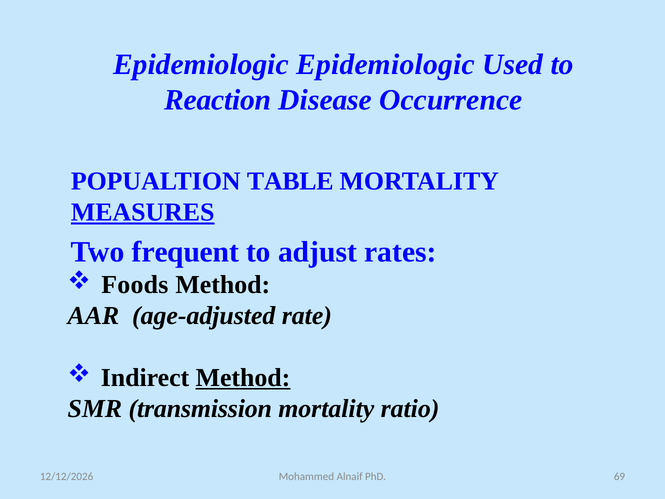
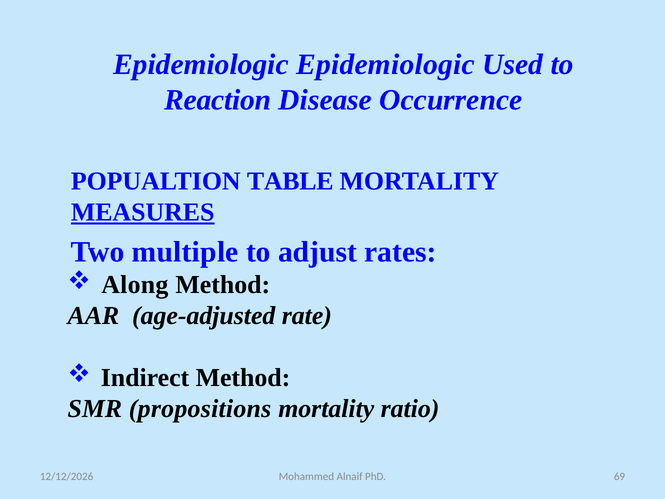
frequent: frequent -> multiple
Foods: Foods -> Along
Method at (243, 378) underline: present -> none
transmission: transmission -> propositions
